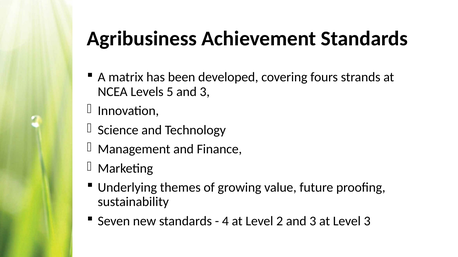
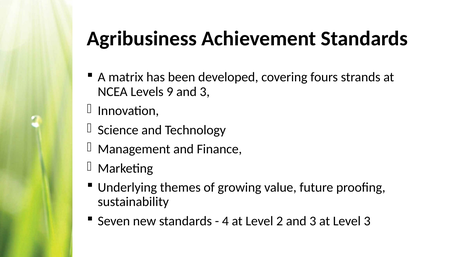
5: 5 -> 9
